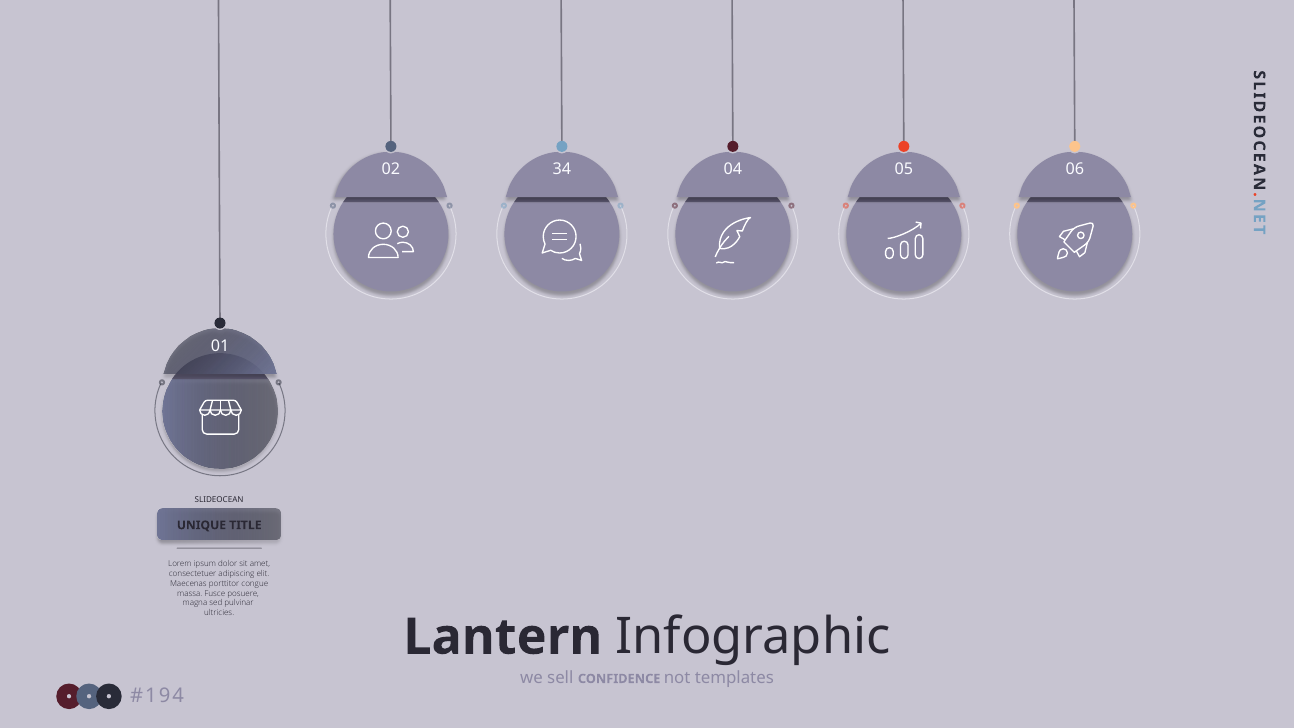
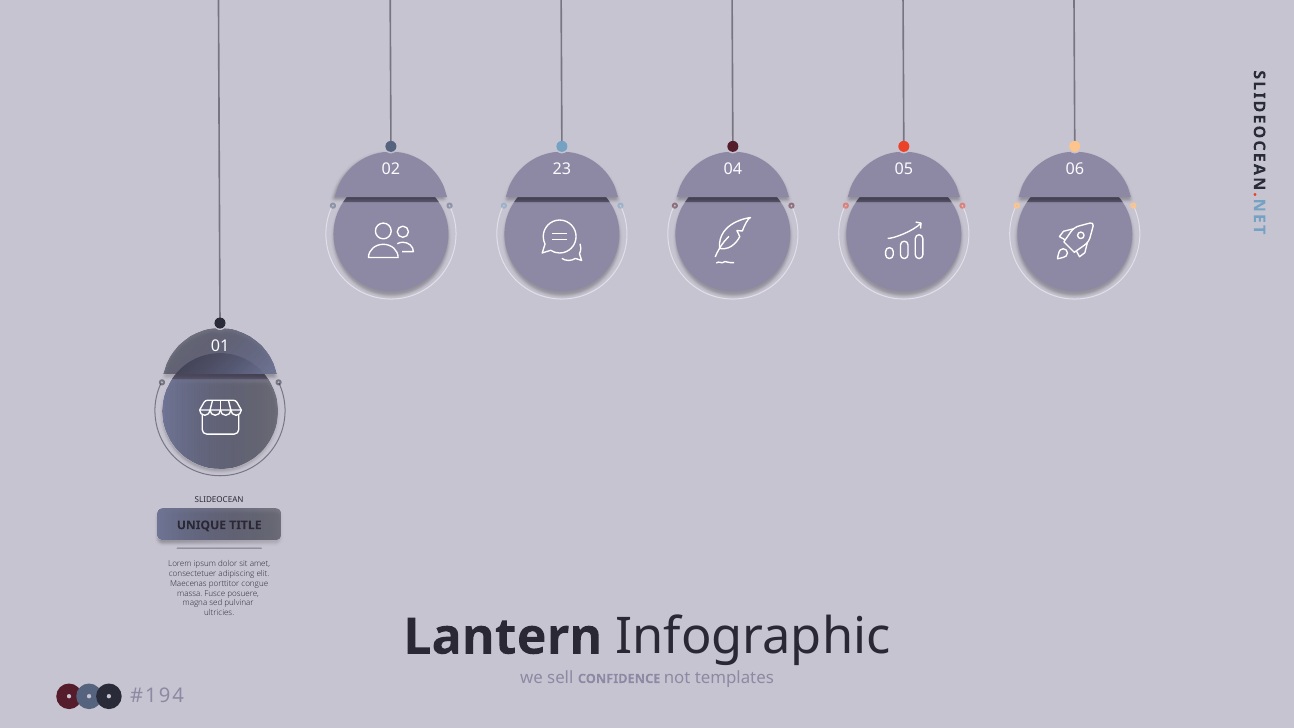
34: 34 -> 23
